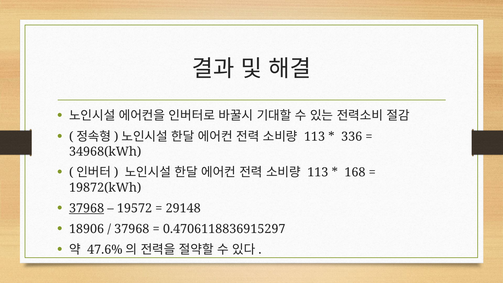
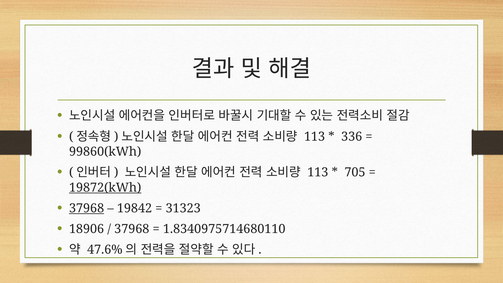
34968(kWh: 34968(kWh -> 99860(kWh
168: 168 -> 705
19872(kWh underline: none -> present
19572: 19572 -> 19842
29148: 29148 -> 31323
0.4706118836915297: 0.4706118836915297 -> 1.8340975714680110
